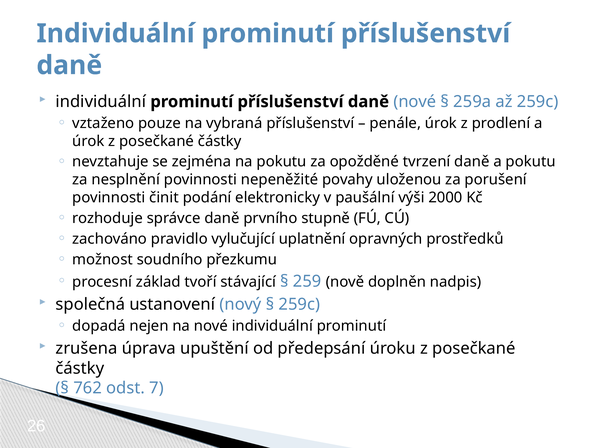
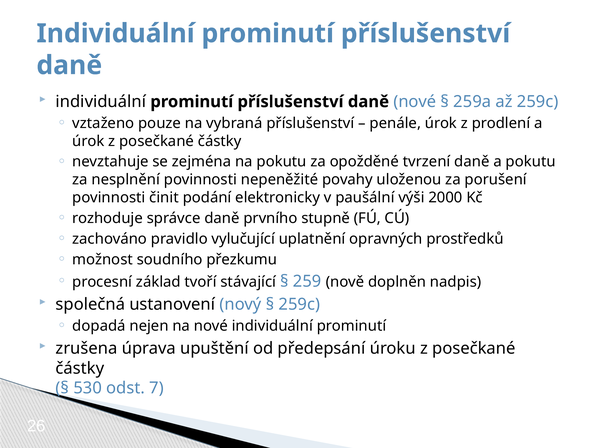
762: 762 -> 530
